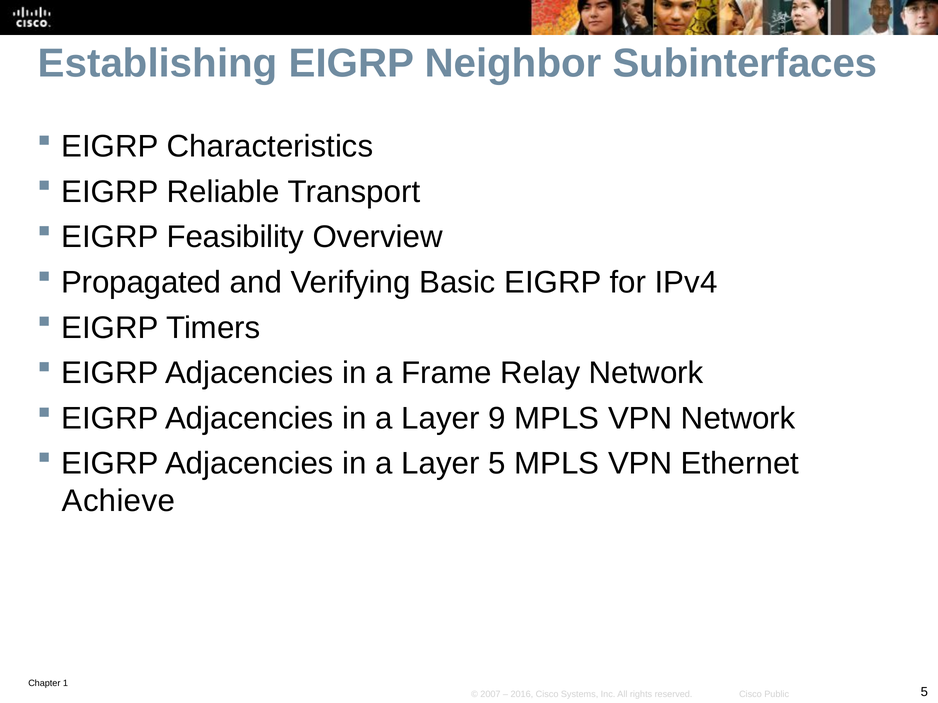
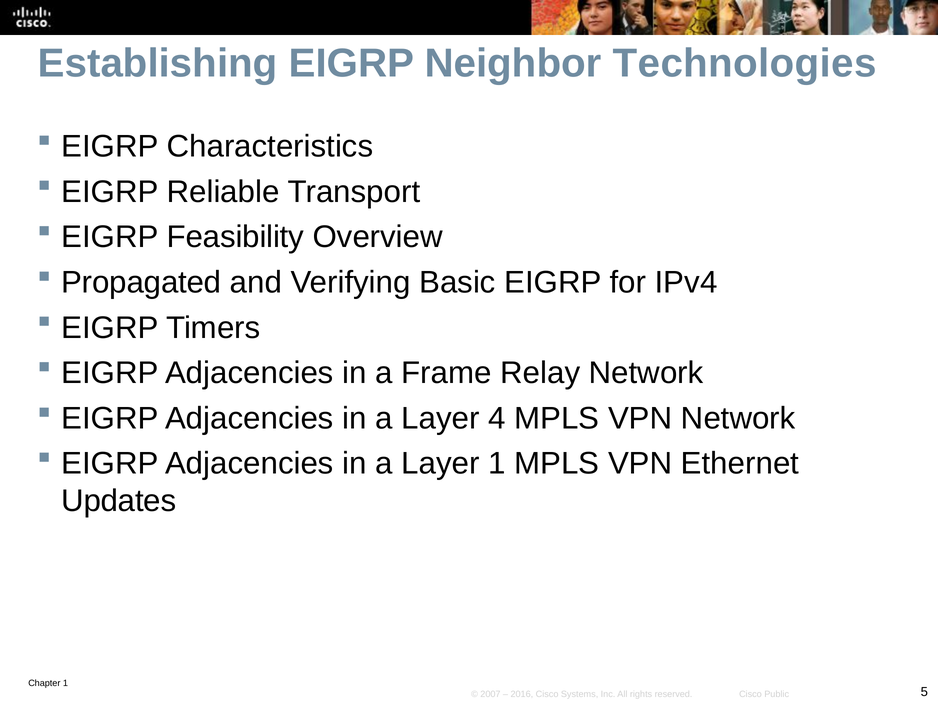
Subinterfaces: Subinterfaces -> Technologies
9: 9 -> 4
Layer 5: 5 -> 1
Achieve: Achieve -> Updates
